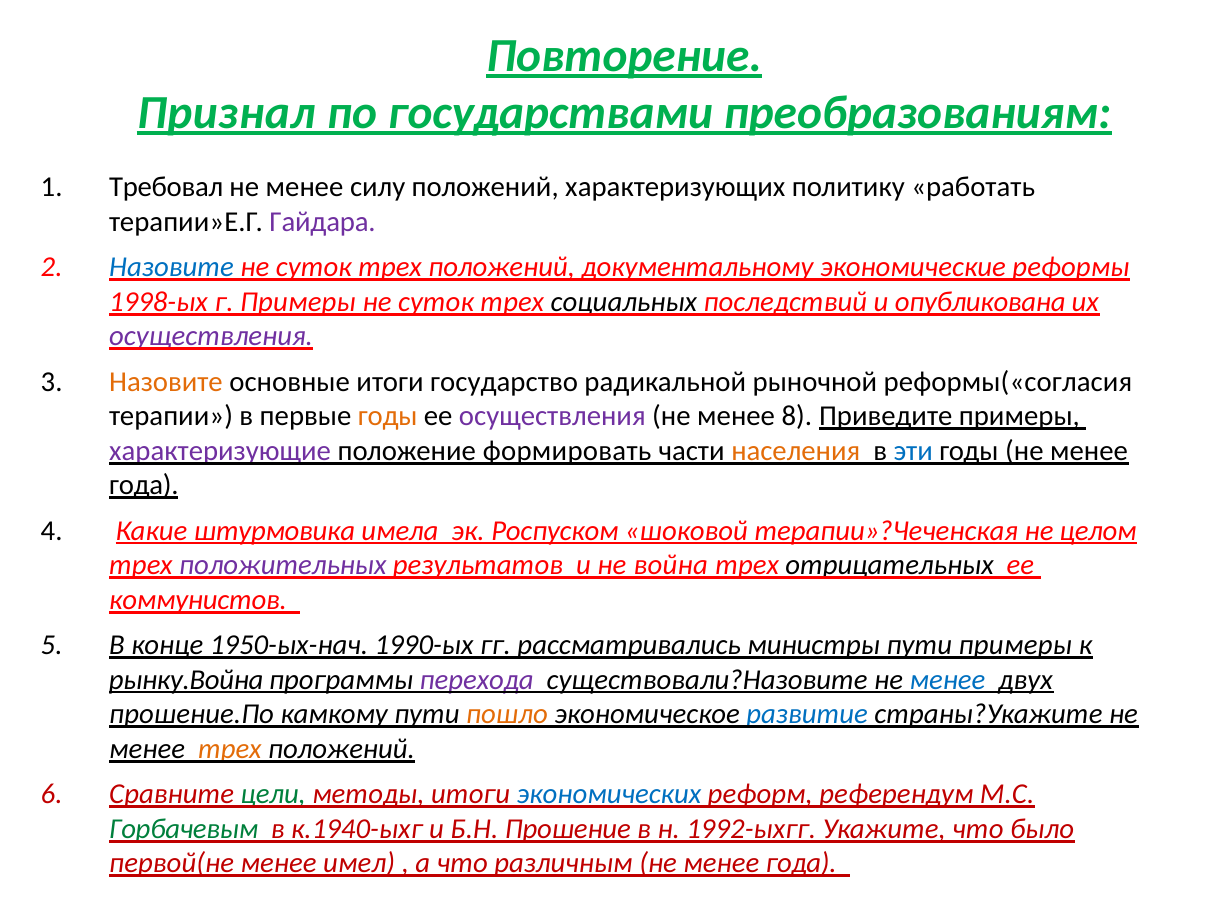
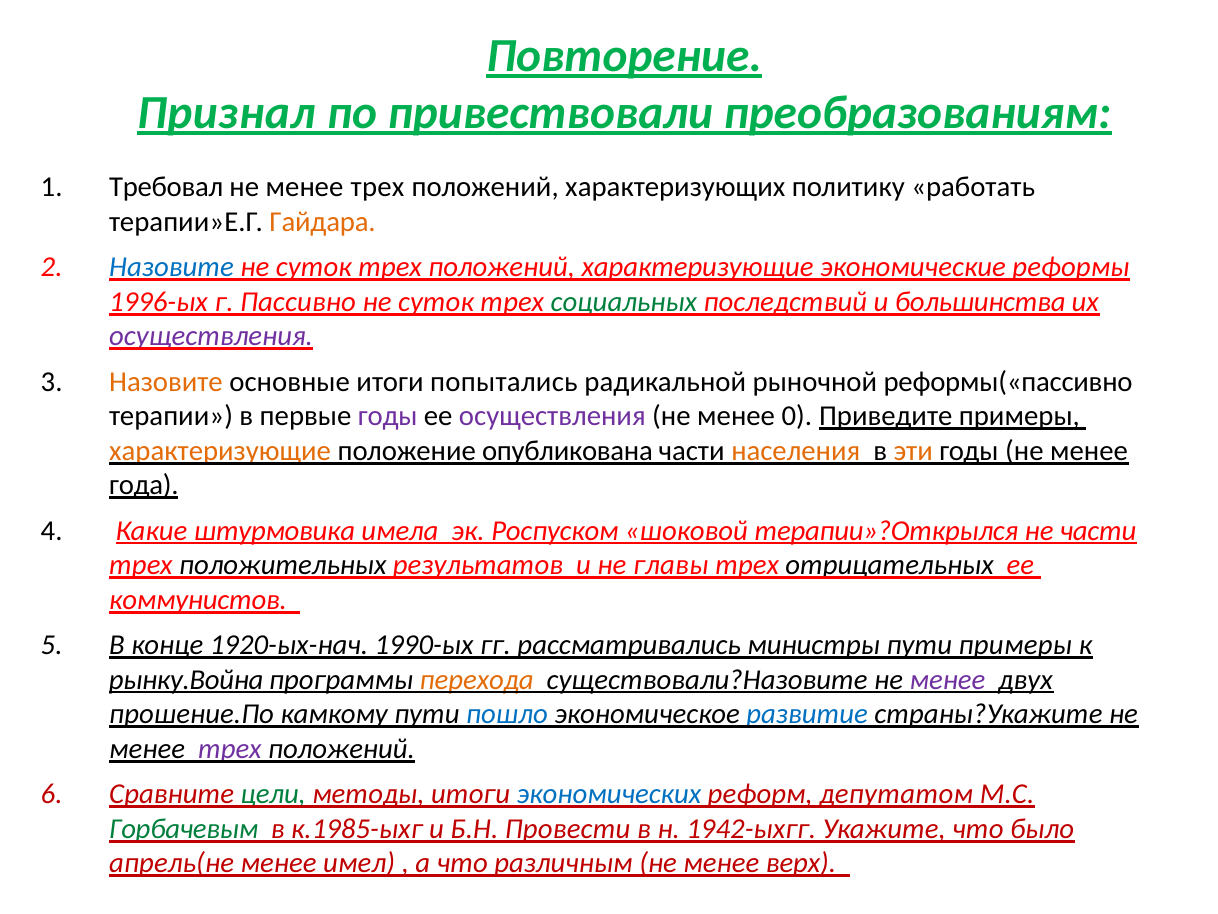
государствами: государствами -> привествовали
силу at (378, 187): силу -> трех
Гайдара colour: purple -> orange
положений документальному: документальному -> характеризующие
1998-ых: 1998-ых -> 1996-ых
г Примеры: Примеры -> Пассивно
социальных colour: black -> green
опубликована: опубликована -> большинства
государство: государство -> попытались
реформы(«согласия: реформы(«согласия -> реформы(«пассивно
годы at (388, 416) colour: orange -> purple
8: 8 -> 0
характеризующие at (220, 450) colour: purple -> orange
формировать: формировать -> опубликована
эти colour: blue -> orange
терапии»?Чеченская: терапии»?Чеченская -> терапии»?Открылся
не целом: целом -> части
положительных colour: purple -> black
война: война -> главы
1950-ых-нач: 1950-ых-нач -> 1920-ых-нач
перехода colour: purple -> orange
менее at (948, 679) colour: blue -> purple
пошло colour: orange -> blue
трех at (230, 748) colour: orange -> purple
референдум: референдум -> депутатом
к.1940-ыхг: к.1940-ыхг -> к.1985-ыхг
Прошение: Прошение -> Провести
1992-ыхгг: 1992-ыхгг -> 1942-ыхгг
первой(не: первой(не -> апрель(не
различным не менее года: года -> верх
